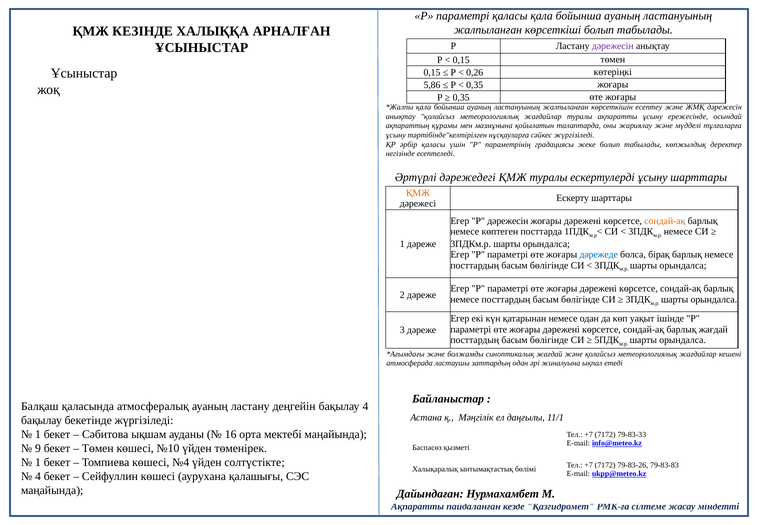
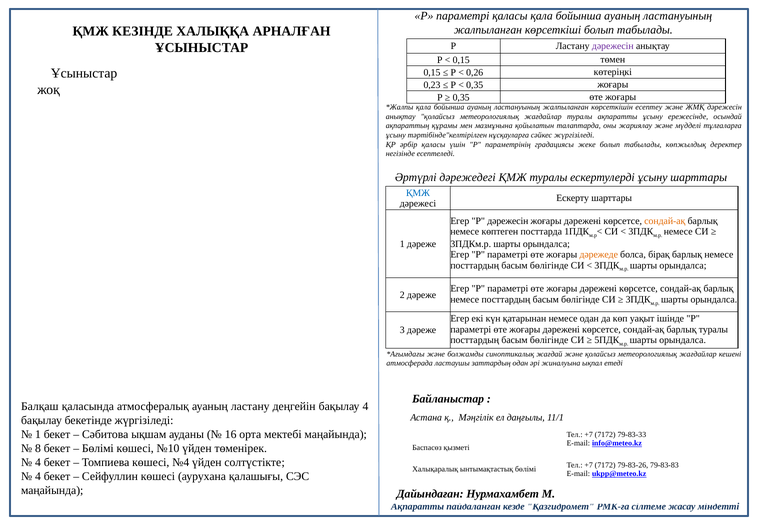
5,86: 5,86 -> 0,23
ҚМЖ at (418, 193) colour: orange -> blue
дәрежеде colour: blue -> orange
барлық жағдай: жағдай -> туралы
9: 9 -> 8
Төмен at (98, 448): Төмен -> Бөлімі
1 at (38, 462): 1 -> 4
